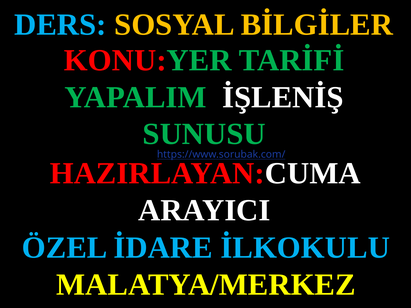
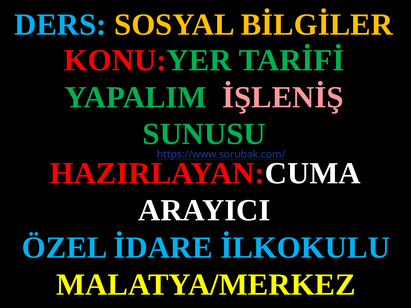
İŞLENİŞ colour: white -> pink
